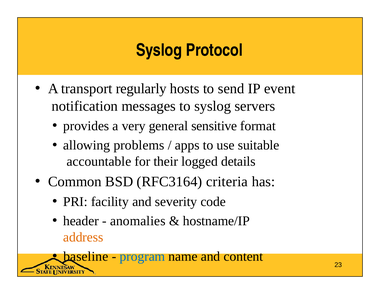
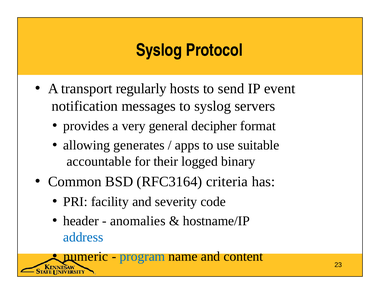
sensitive: sensitive -> decipher
problems: problems -> generates
details: details -> binary
address colour: orange -> blue
baseline: baseline -> numeric
